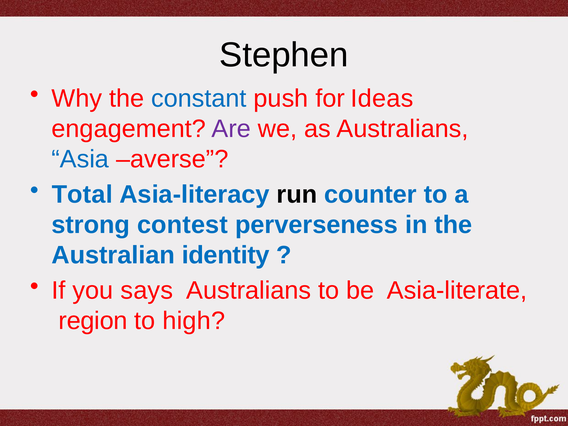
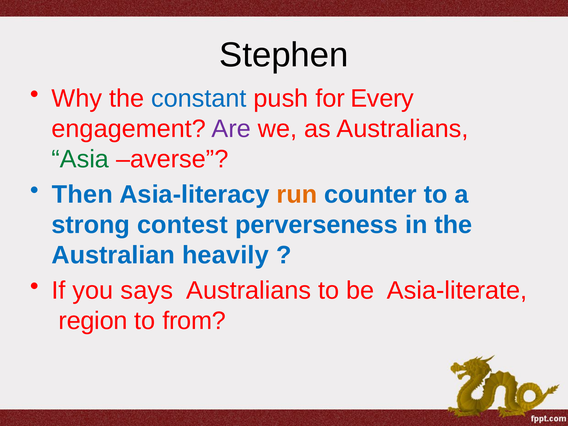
Ideas: Ideas -> Every
Asia colour: blue -> green
Total: Total -> Then
run colour: black -> orange
identity: identity -> heavily
high: high -> from
